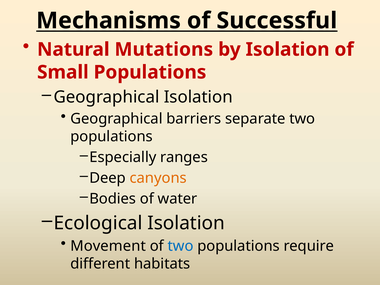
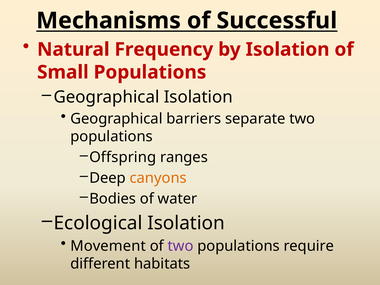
Mutations: Mutations -> Frequency
Especially: Especially -> Offspring
two at (181, 246) colour: blue -> purple
